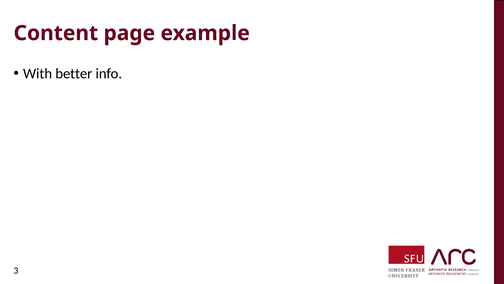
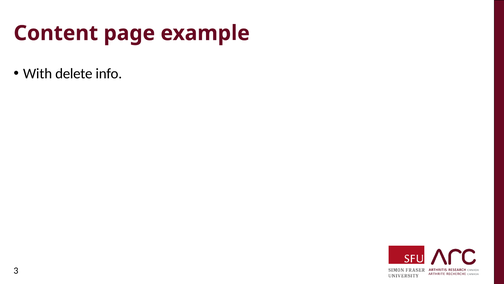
better: better -> delete
